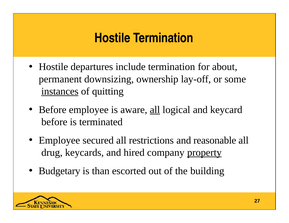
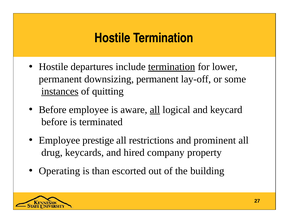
termination at (172, 67) underline: none -> present
about: about -> lower
downsizing ownership: ownership -> permanent
secured: secured -> prestige
reasonable: reasonable -> prominent
property underline: present -> none
Budgetary: Budgetary -> Operating
